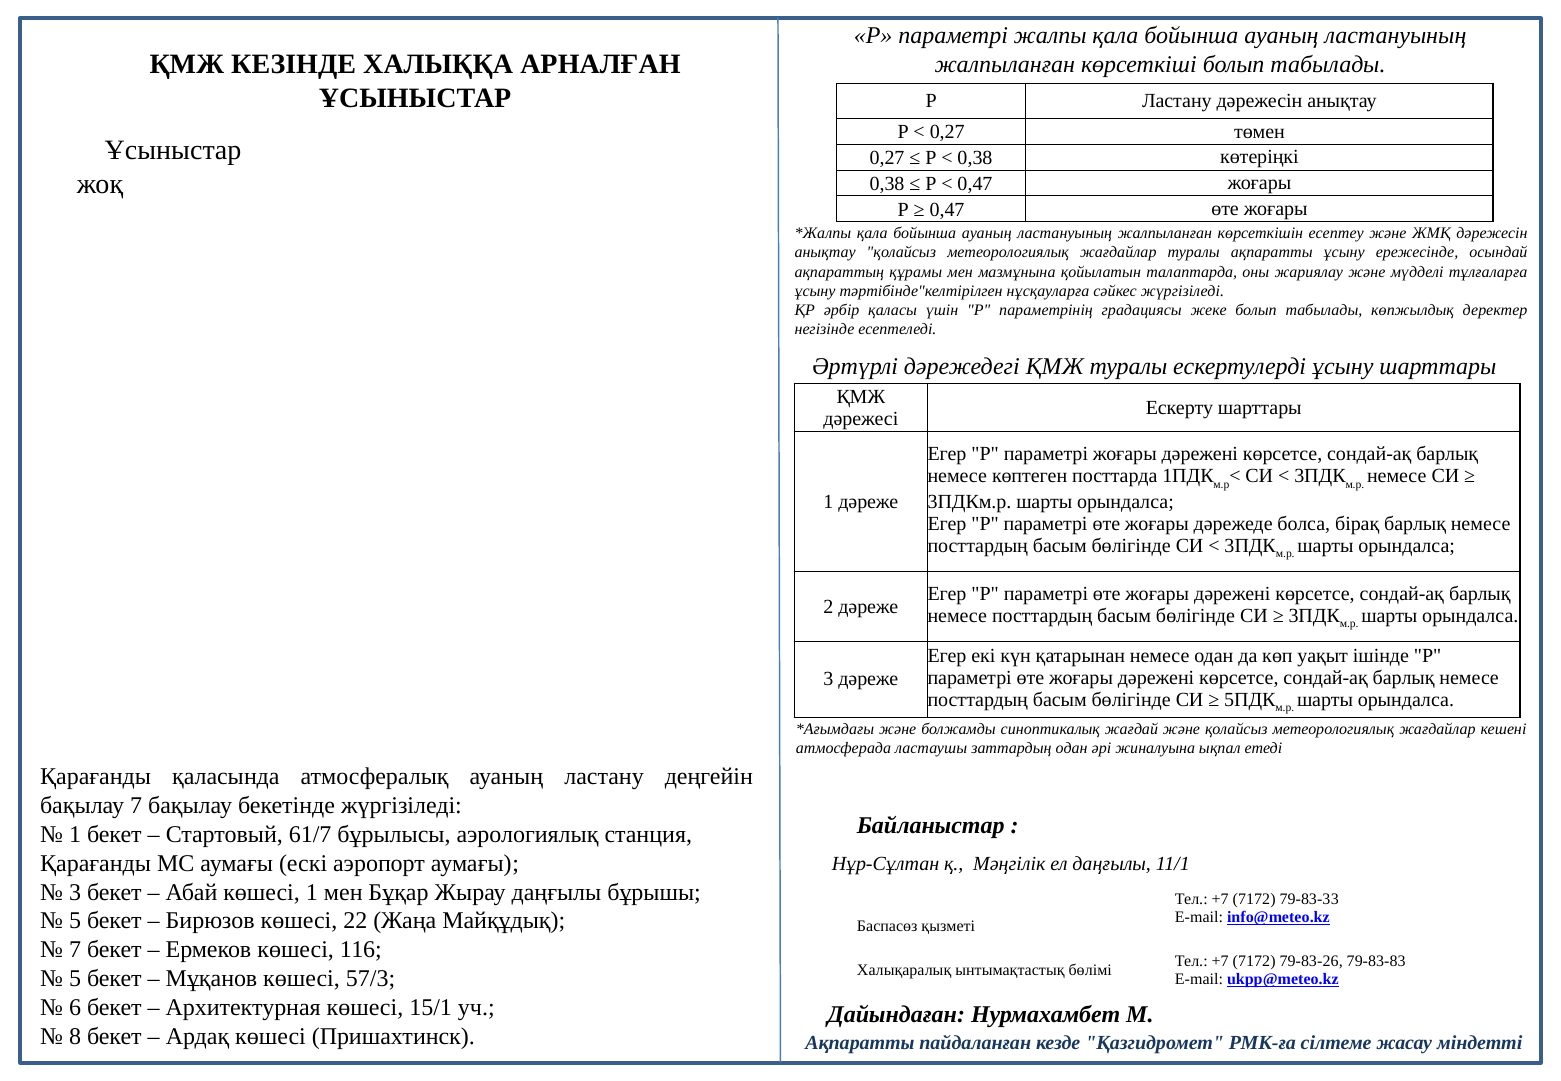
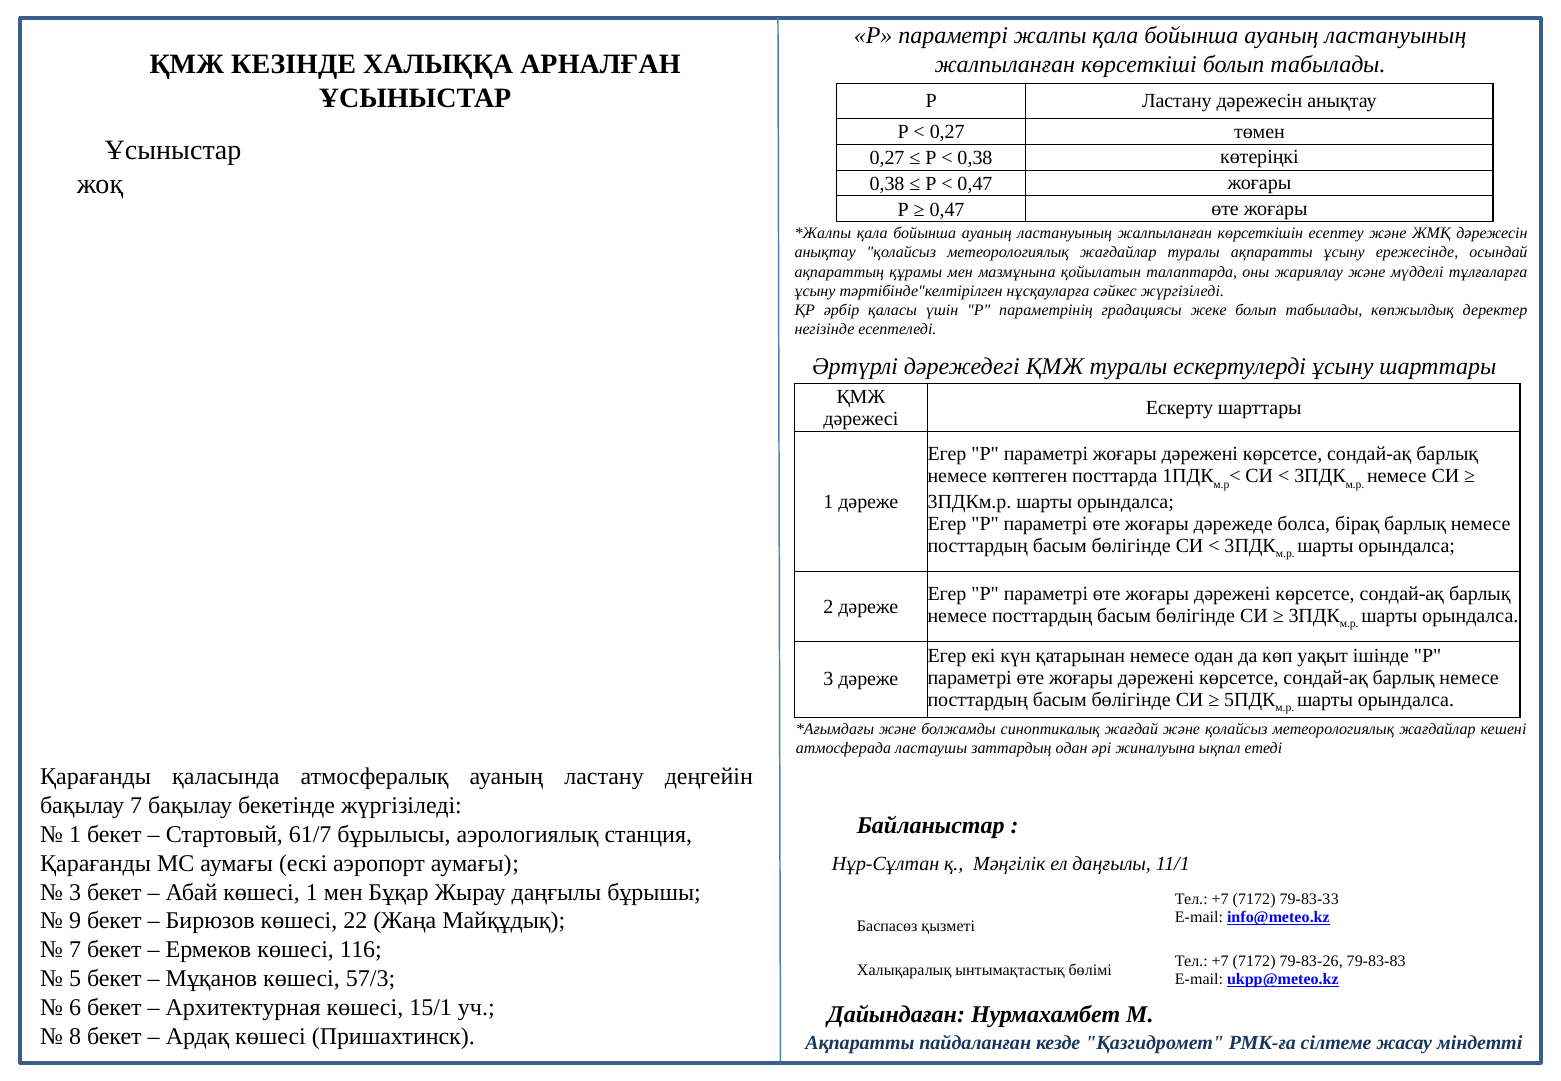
5 at (75, 921): 5 -> 9
